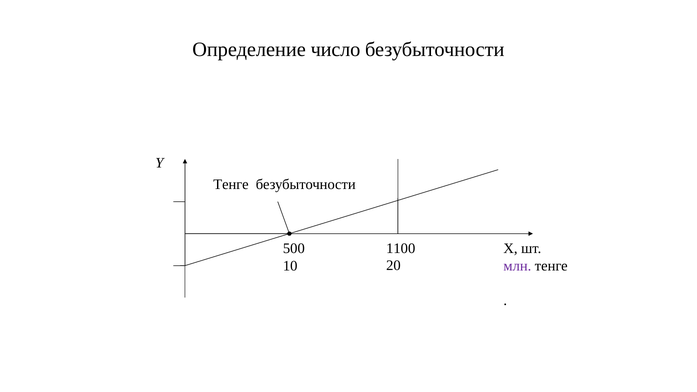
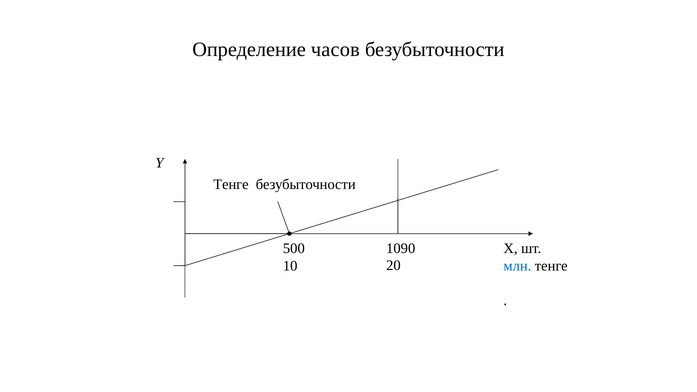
число: число -> часов
1100: 1100 -> 1090
млн colour: purple -> blue
